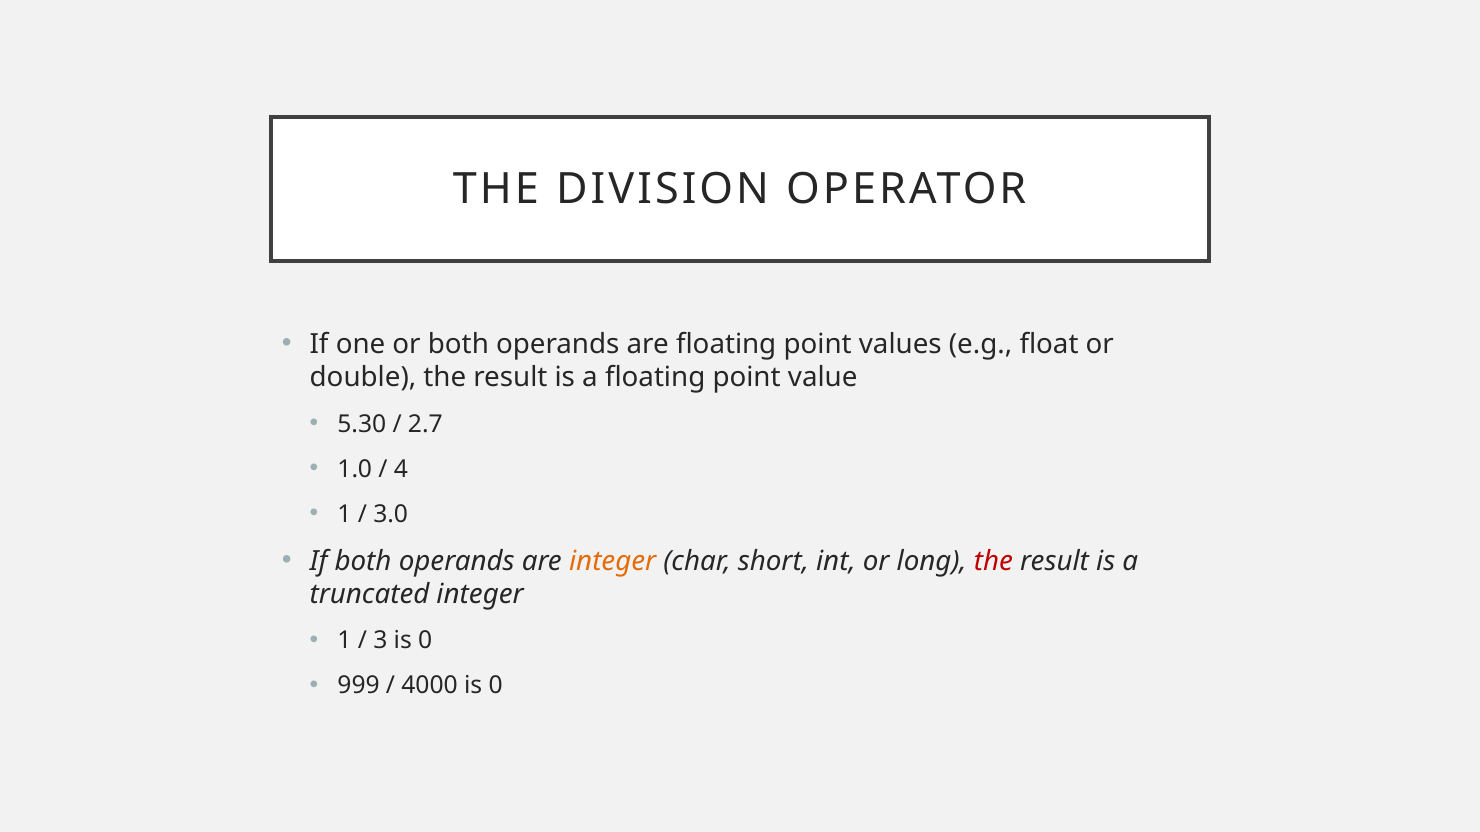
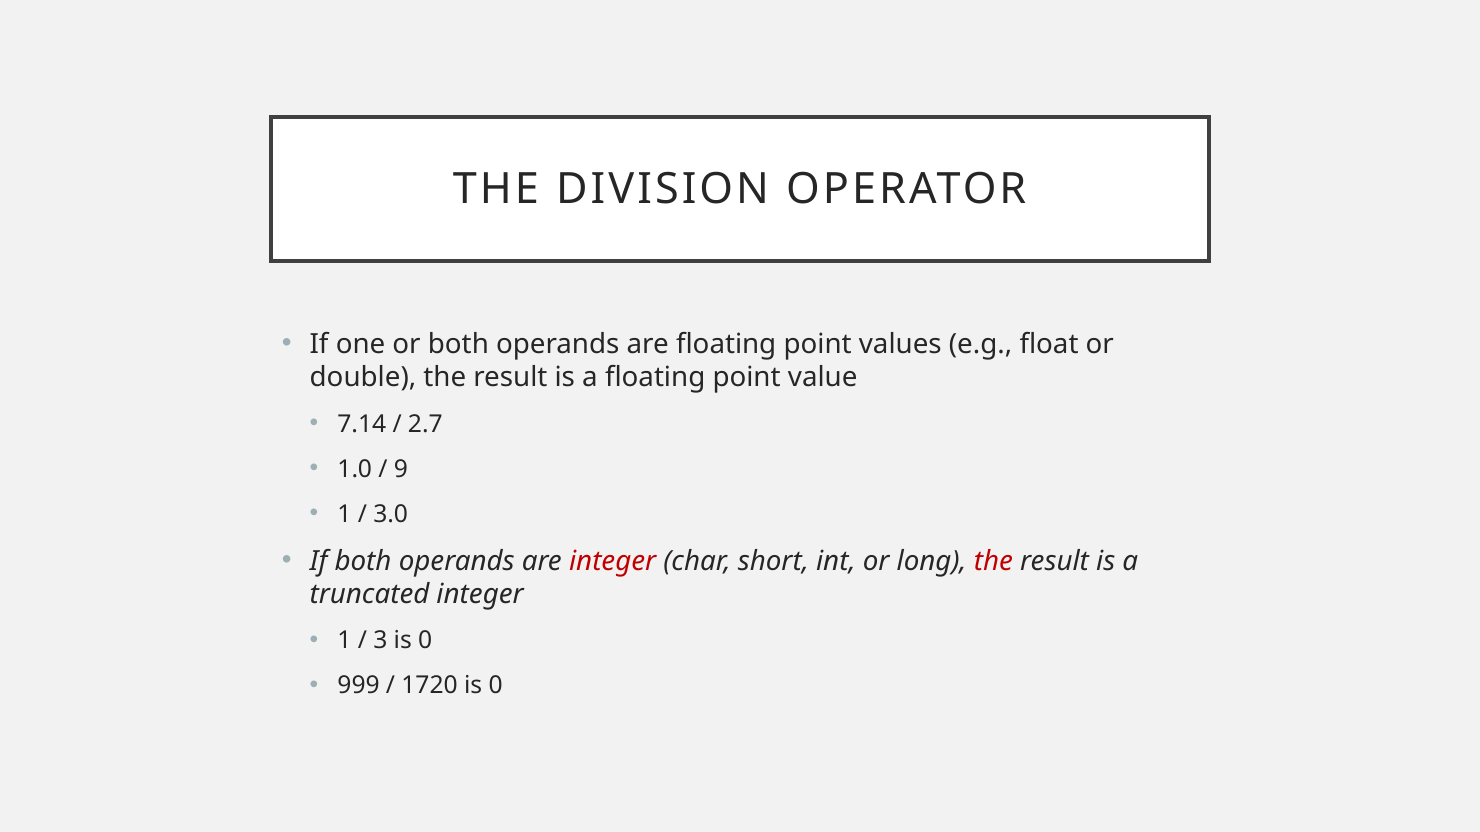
5.30: 5.30 -> 7.14
4: 4 -> 9
integer at (613, 561) colour: orange -> red
4000: 4000 -> 1720
